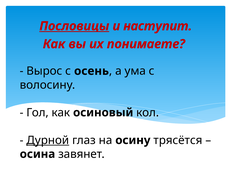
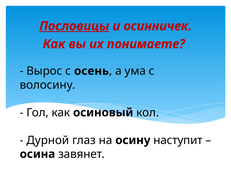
наступит: наступит -> осинничек
Дурной underline: present -> none
трясётся: трясётся -> наступит
